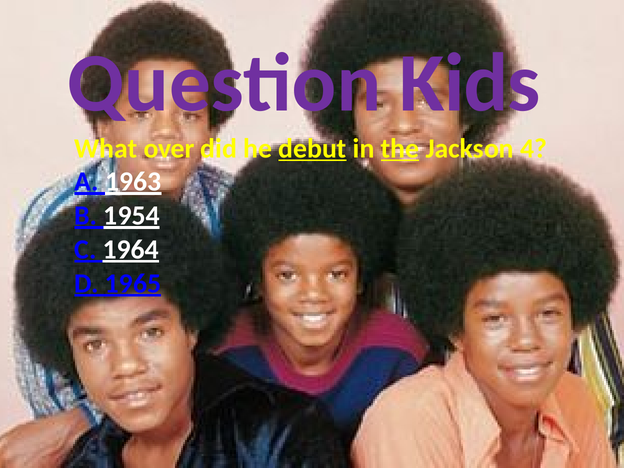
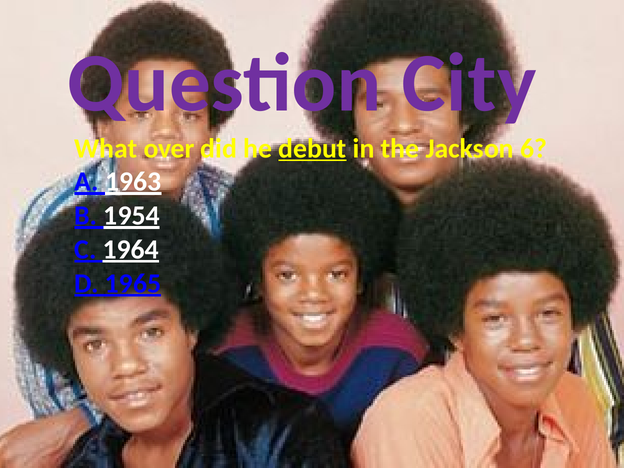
Kids: Kids -> City
the underline: present -> none
4: 4 -> 6
